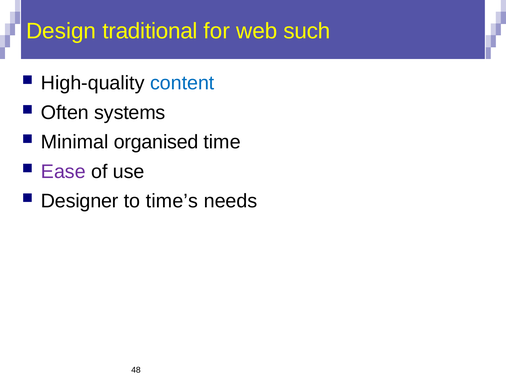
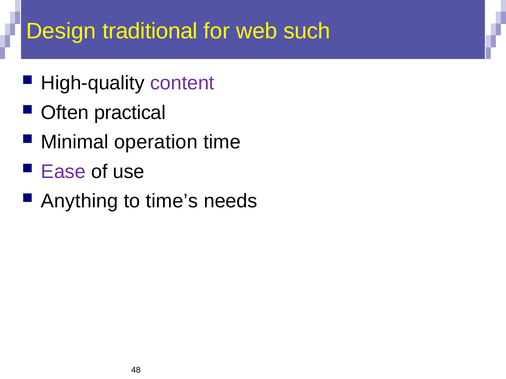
content colour: blue -> purple
systems: systems -> practical
organised: organised -> operation
Designer: Designer -> Anything
